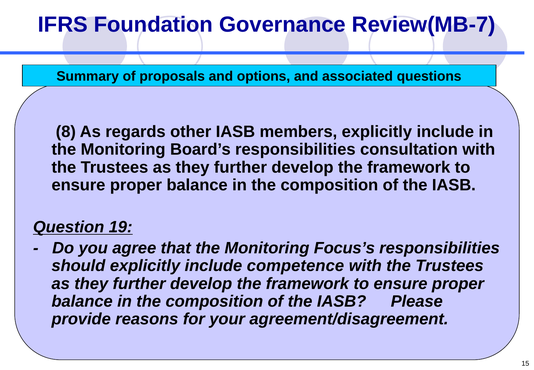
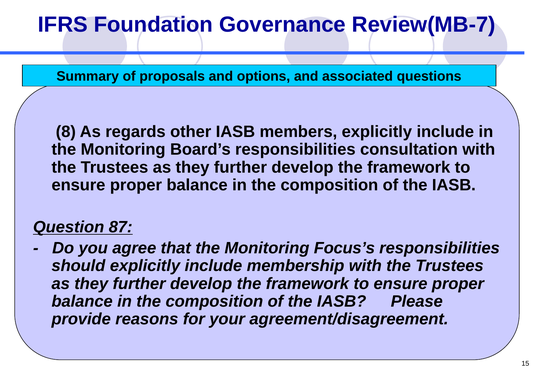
19: 19 -> 87
competence: competence -> membership
